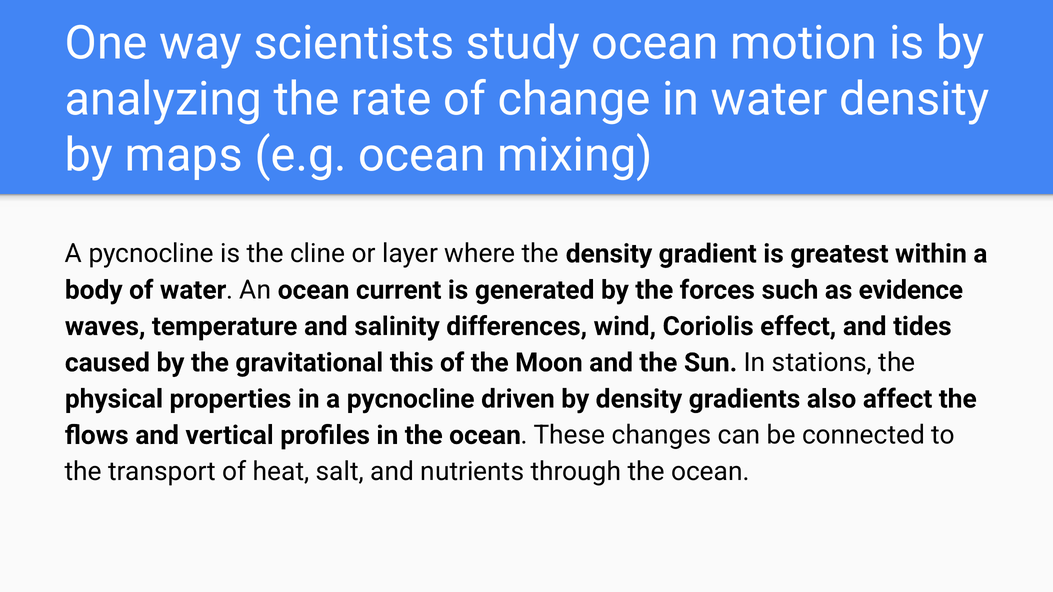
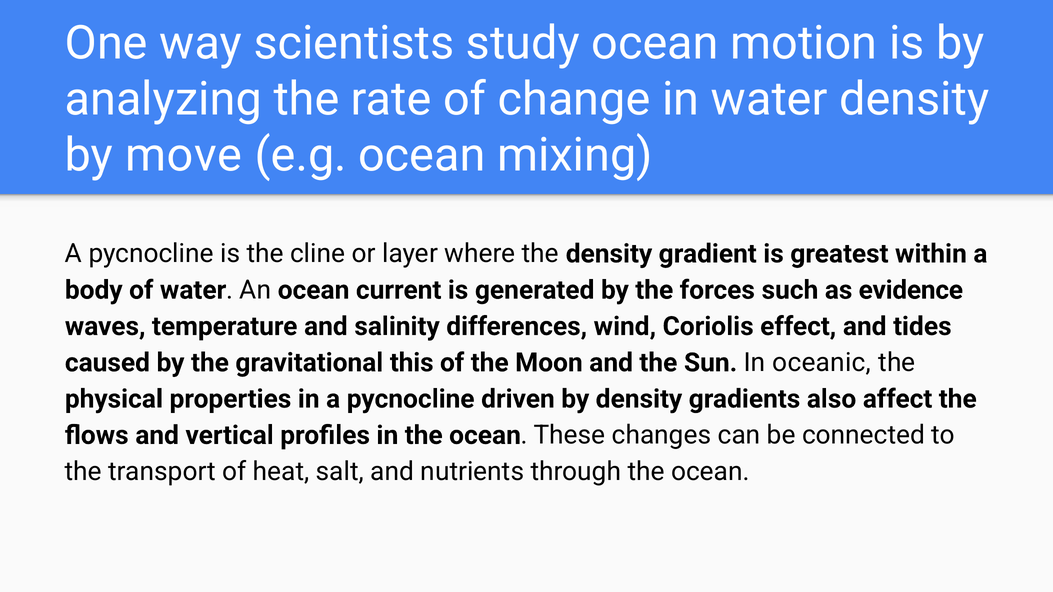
maps: maps -> move
stations: stations -> oceanic
